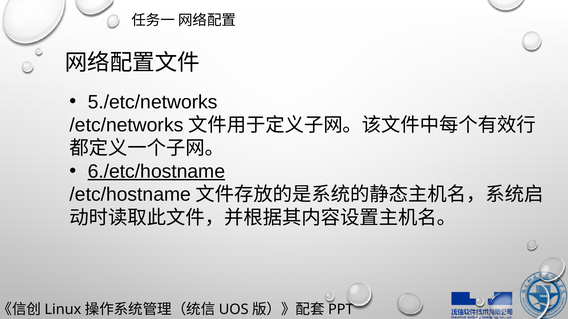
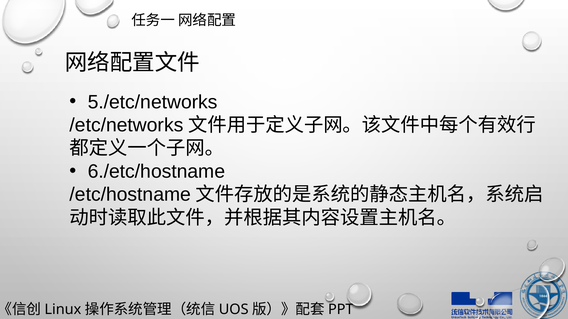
6./etc/hostname underline: present -> none
